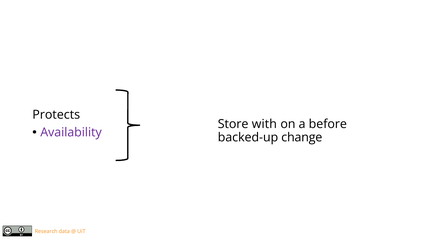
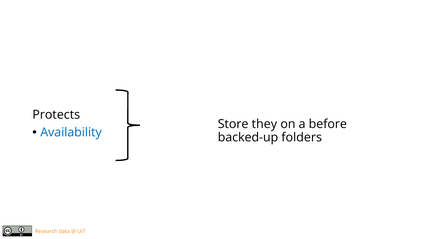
with: with -> they
Availability colour: purple -> blue
change: change -> folders
